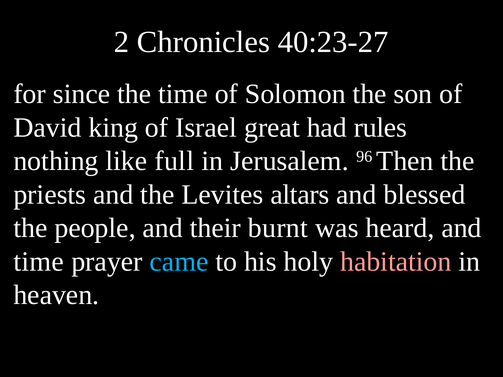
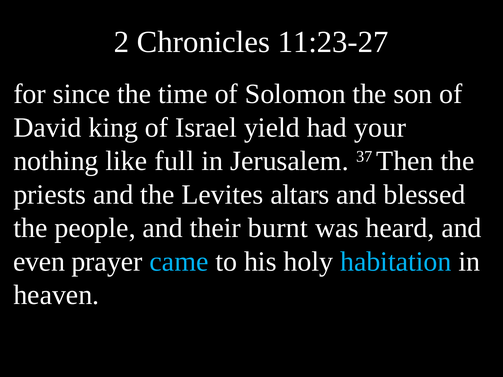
40:23-27: 40:23-27 -> 11:23-27
great: great -> yield
rules: rules -> your
96: 96 -> 37
time at (39, 262): time -> even
habitation colour: pink -> light blue
